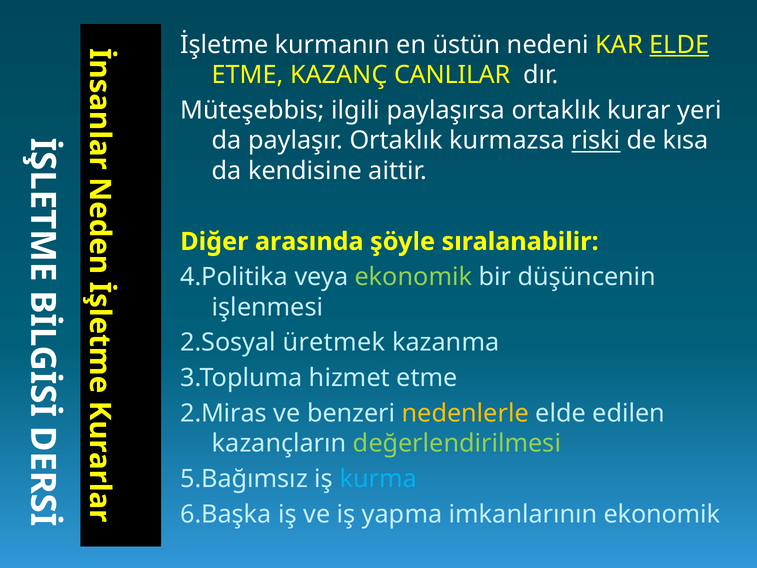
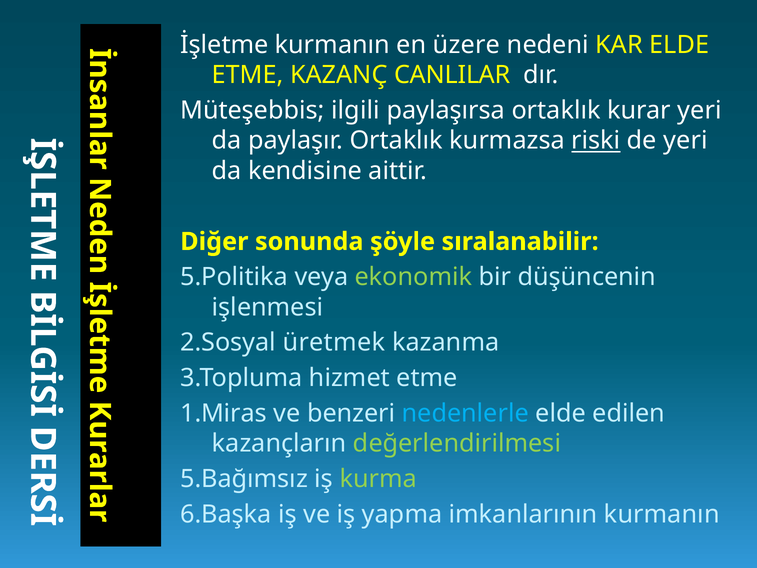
üstün: üstün -> üzere
ELDE at (679, 45) underline: present -> none
de kısa: kısa -> yeri
arasında: arasında -> sonunda
4.Politika: 4.Politika -> 5.Politika
2.Miras: 2.Miras -> 1.Miras
nedenlerle colour: yellow -> light blue
kurma colour: light blue -> light green
imkanlarının ekonomik: ekonomik -> kurmanın
